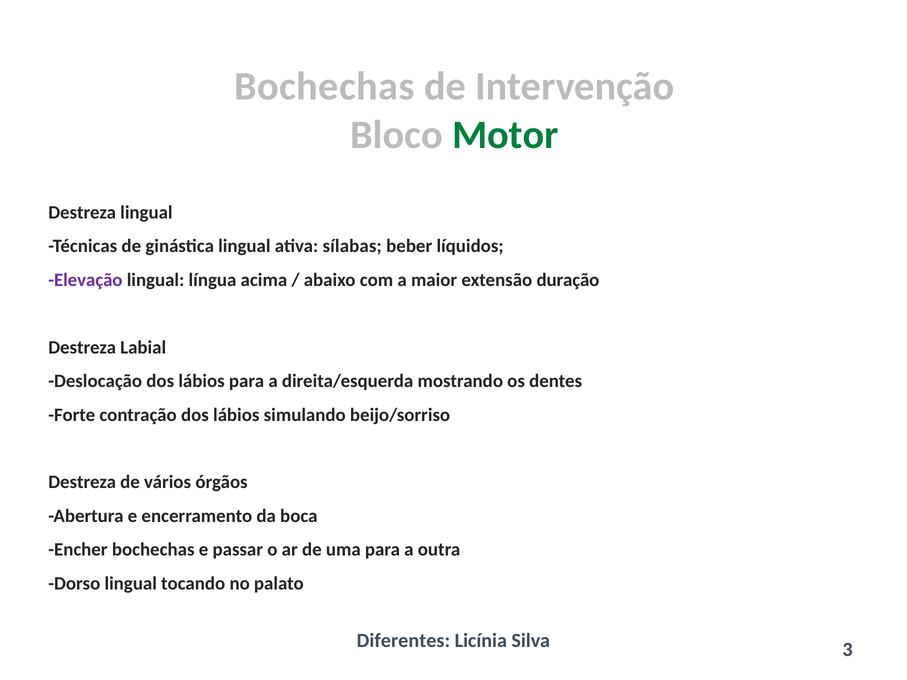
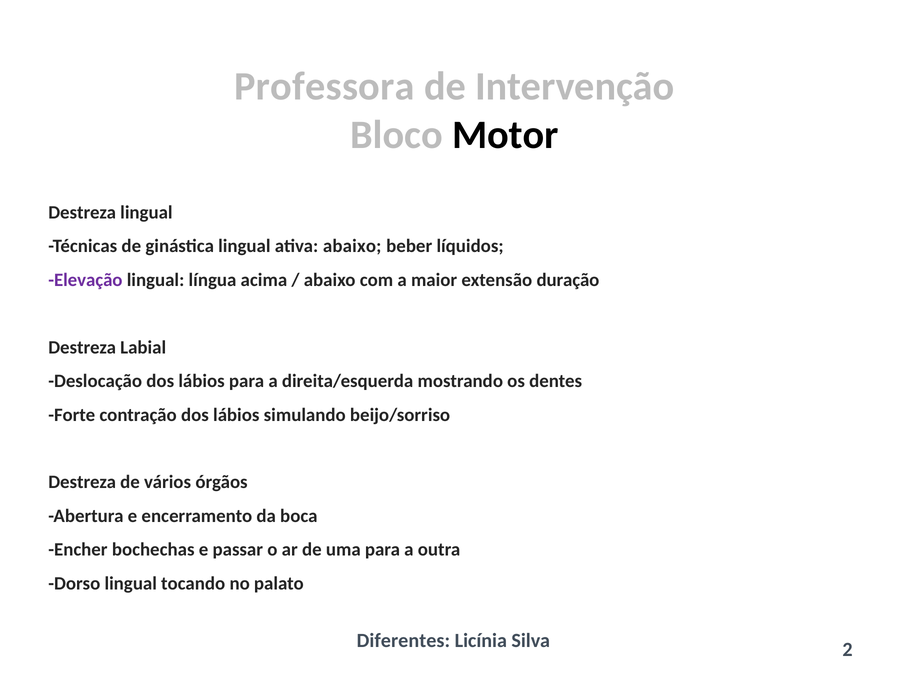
Bochechas at (324, 87): Bochechas -> Professora
Motor colour: green -> black
ativa sílabas: sílabas -> abaixo
3: 3 -> 2
